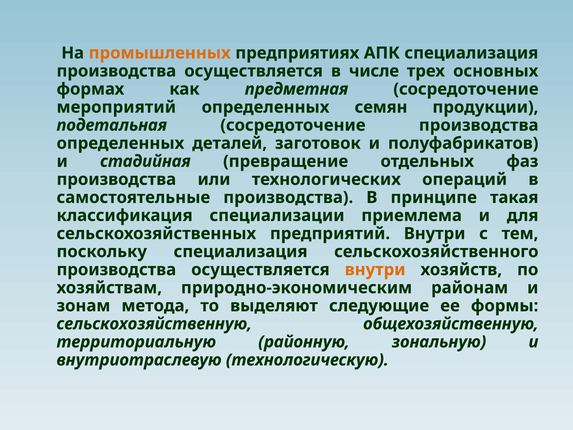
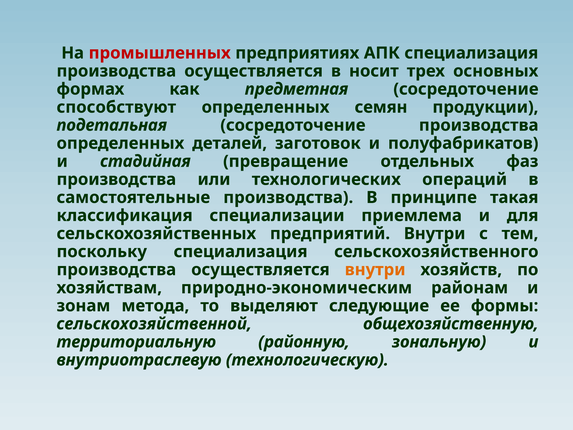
промышленных colour: orange -> red
числе: числе -> носит
мероприятий: мероприятий -> способствуют
сельскохозяйственную: сельскохозяйственную -> сельскохозяйственной
